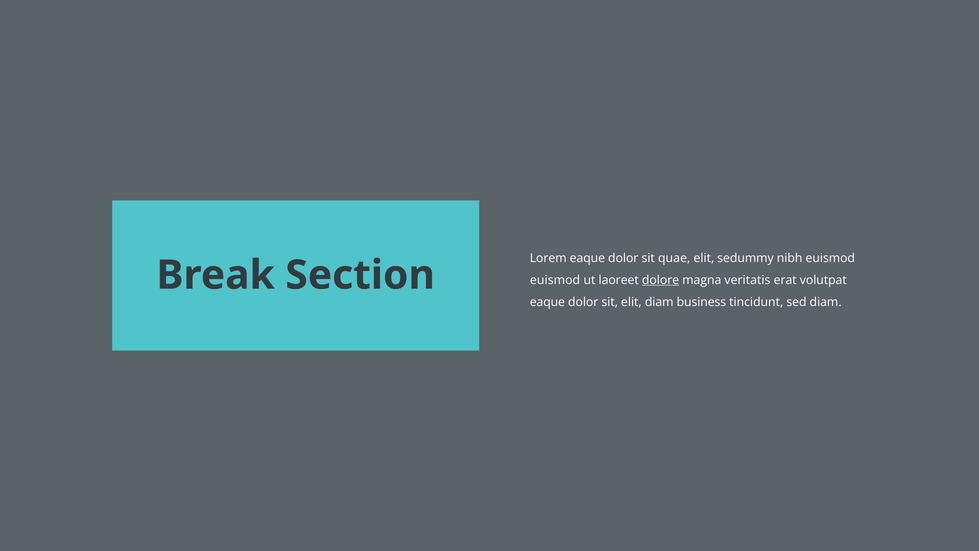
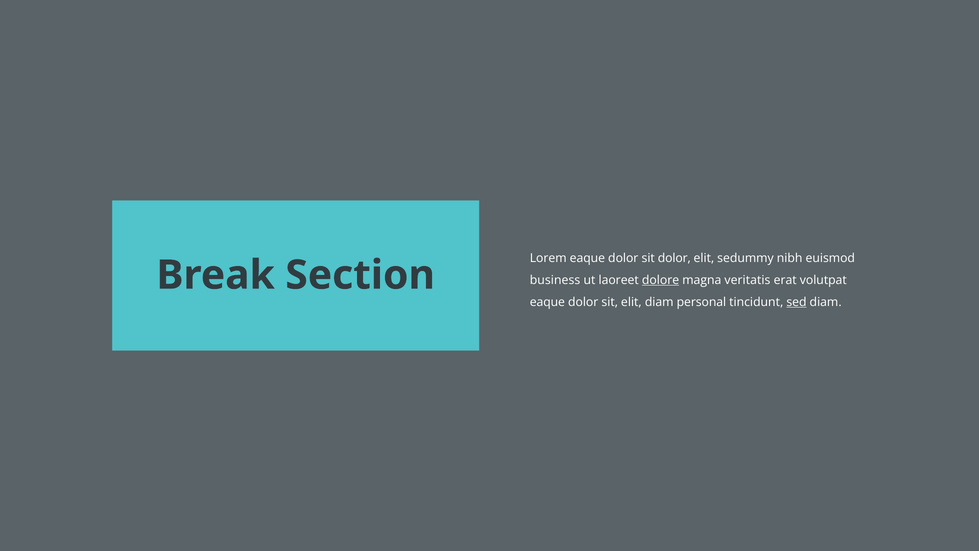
sit quae: quae -> dolor
euismod at (555, 280): euismod -> business
business: business -> personal
sed underline: none -> present
